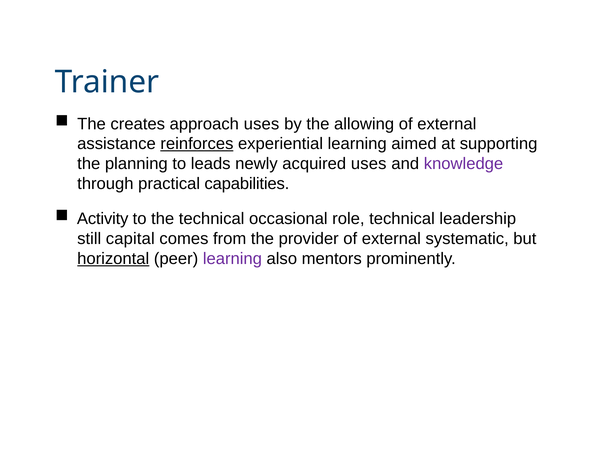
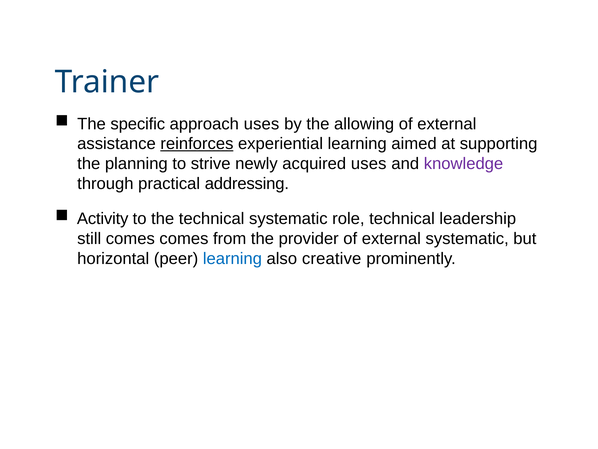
creates: creates -> specific
leads: leads -> strive
capabilities: capabilities -> addressing
technical occasional: occasional -> systematic
still capital: capital -> comes
horizontal underline: present -> none
learning at (232, 258) colour: purple -> blue
mentors: mentors -> creative
